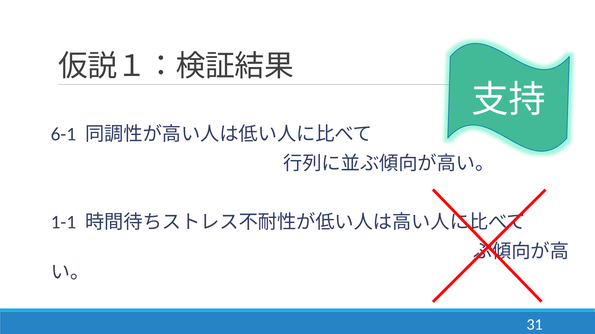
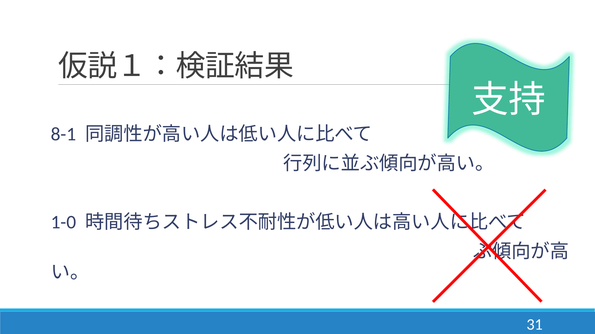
6-1: 6-1 -> 8-1
1-1: 1-1 -> 1-0
